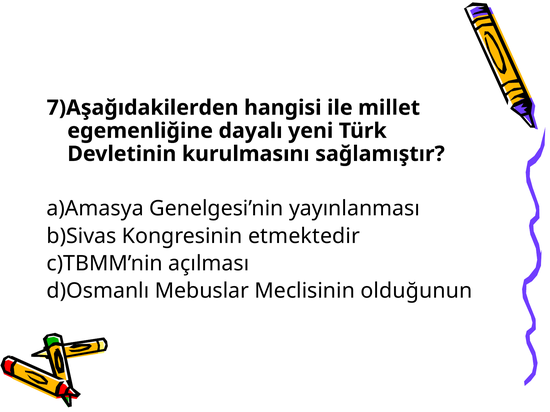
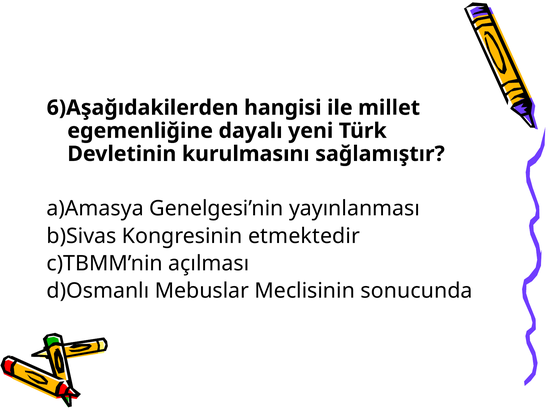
7)Aşağıdakilerden: 7)Aşağıdakilerden -> 6)Aşağıdakilerden
olduğunun: olduğunun -> sonucunda
